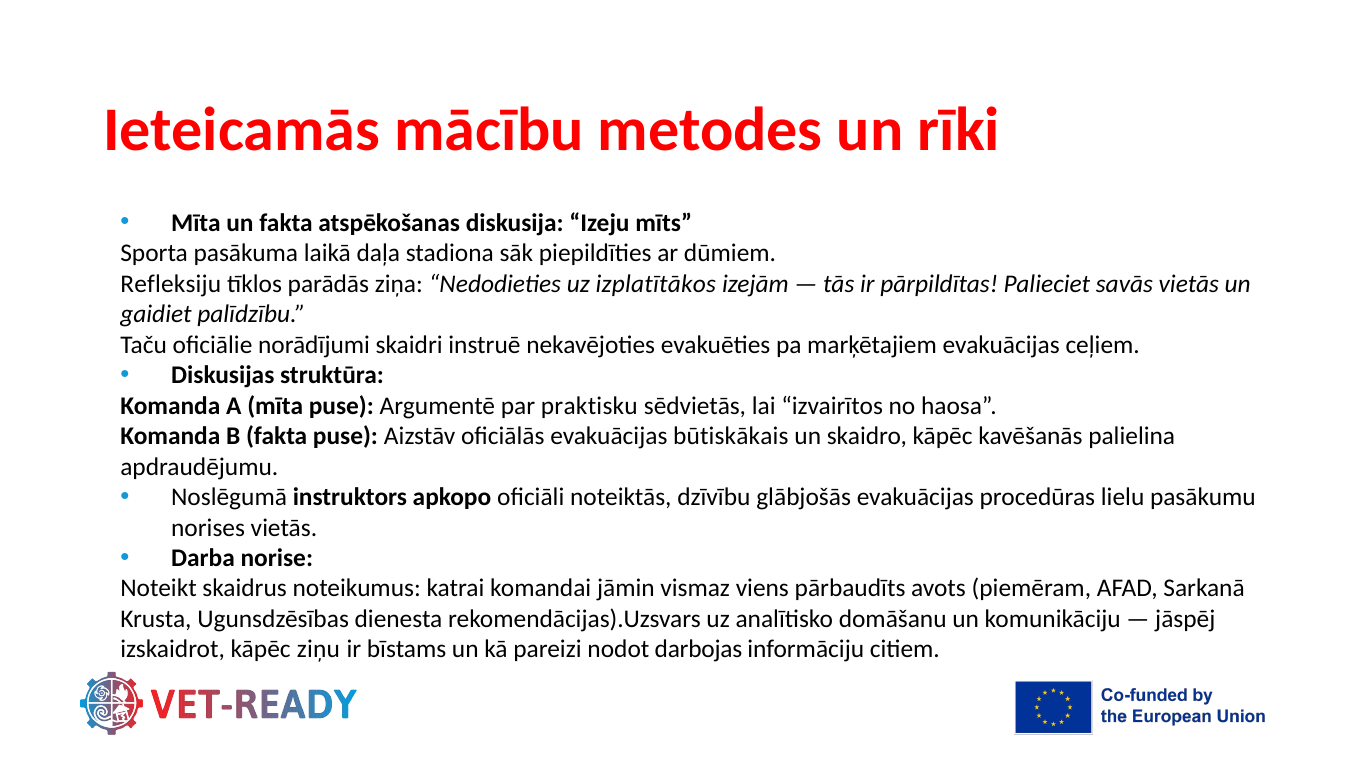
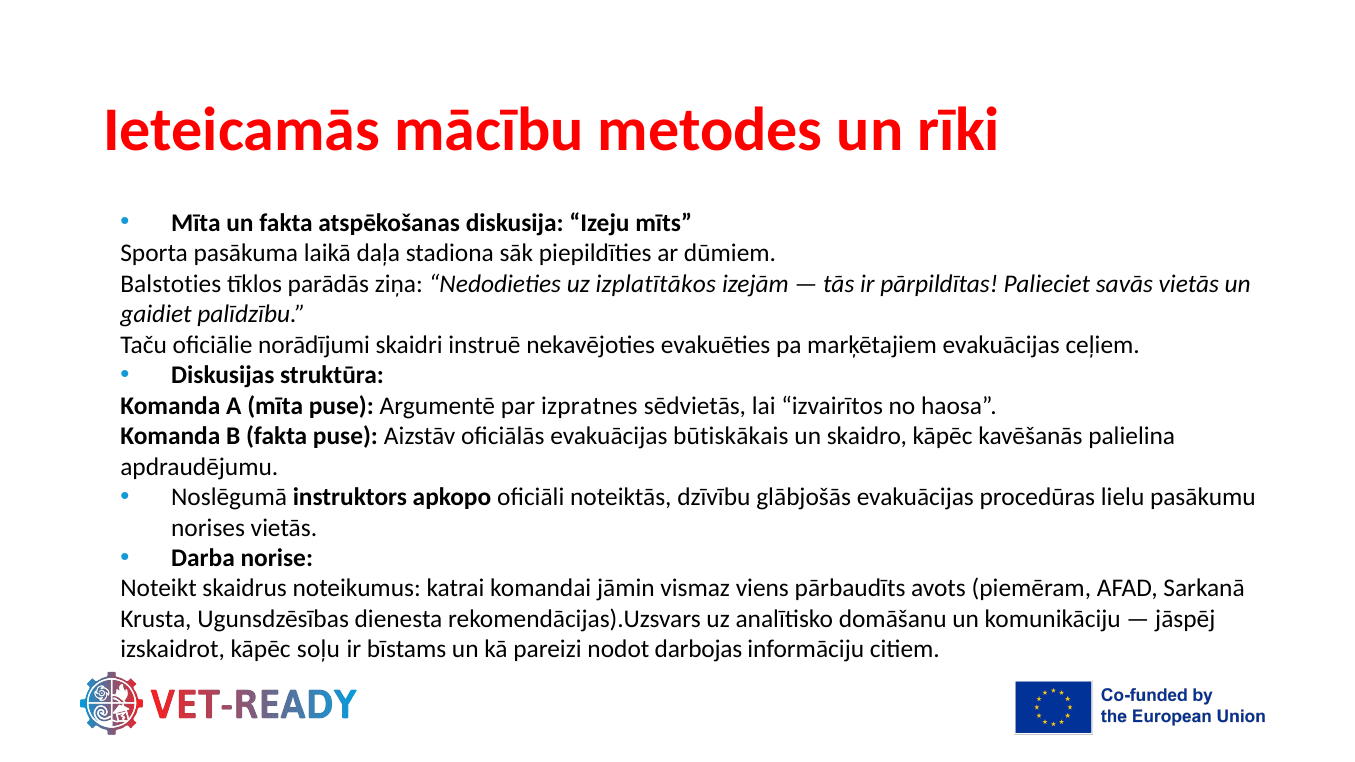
Refleksiju: Refleksiju -> Balstoties
praktisku: praktisku -> izpratnes
ziņu: ziņu -> soļu
